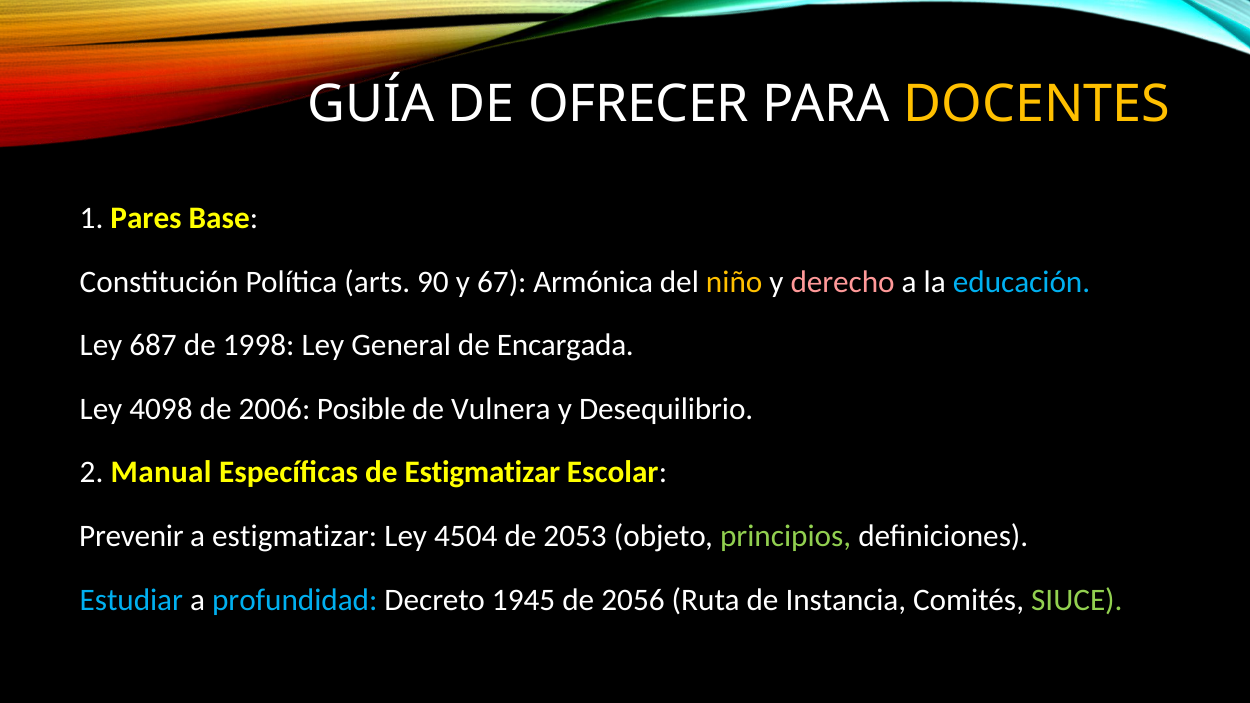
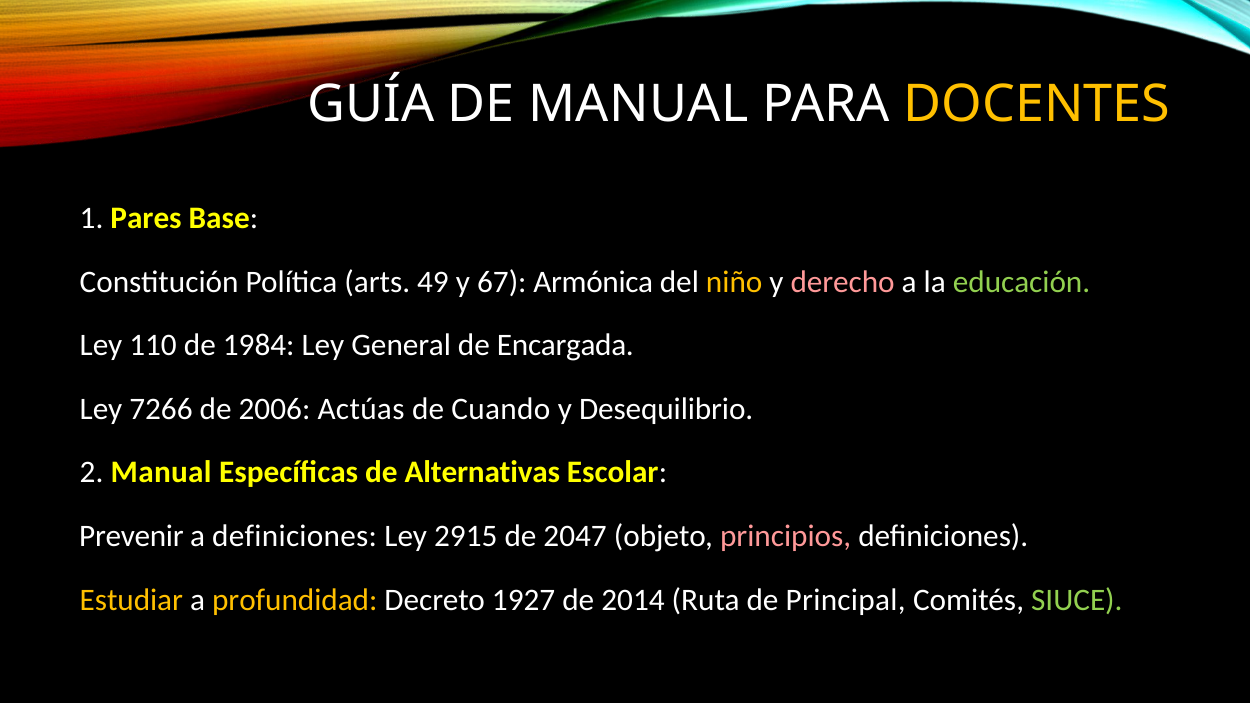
DE OFRECER: OFRECER -> MANUAL
90: 90 -> 49
educación colour: light blue -> light green
687: 687 -> 110
1998: 1998 -> 1984
4098: 4098 -> 7266
Posible: Posible -> Actúas
Vulnera: Vulnera -> Cuando
de Estigmatizar: Estigmatizar -> Alternativas
a estigmatizar: estigmatizar -> definiciones
4504: 4504 -> 2915
2053: 2053 -> 2047
principios colour: light green -> pink
Estudiar colour: light blue -> yellow
profundidad colour: light blue -> yellow
1945: 1945 -> 1927
2056: 2056 -> 2014
Instancia: Instancia -> Principal
